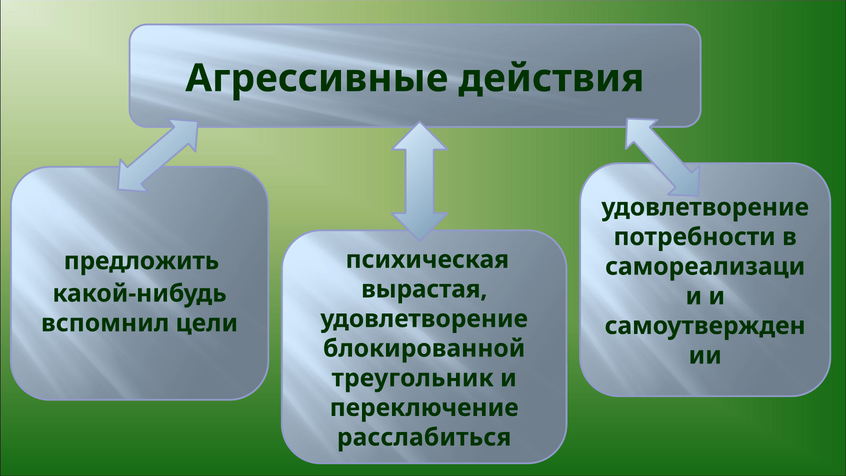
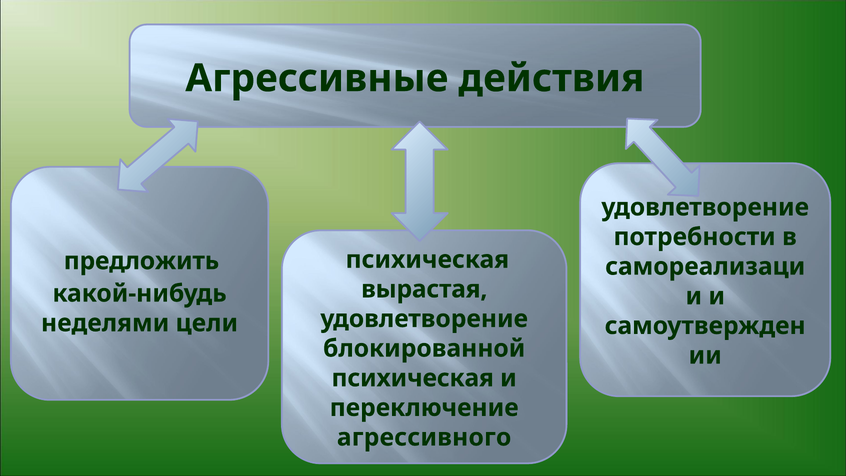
вспомнил: вспомнил -> неделями
треугольник at (413, 378): треугольник -> психическая
расслабиться: расслабиться -> агрессивного
